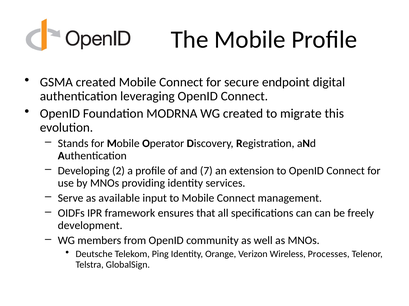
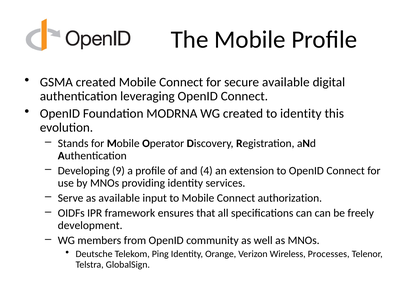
secure endpoint: endpoint -> available
to migrate: migrate -> identity
2: 2 -> 9
7: 7 -> 4
management: management -> authorization
